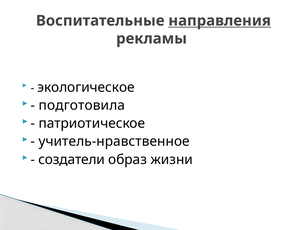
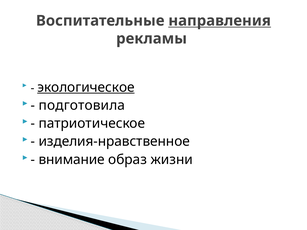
экологическое underline: none -> present
учитель-нравственное: учитель-нравственное -> изделия-нравственное
создатели: создатели -> внимание
